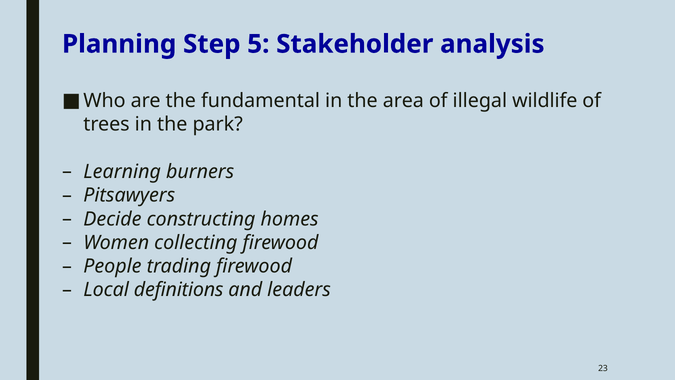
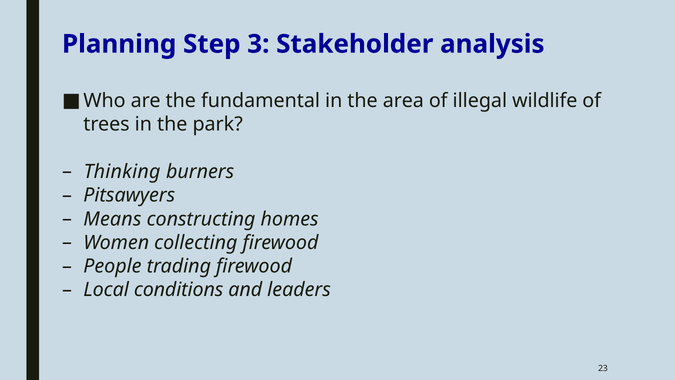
5: 5 -> 3
Learning: Learning -> Thinking
Decide: Decide -> Means
definitions: definitions -> conditions
